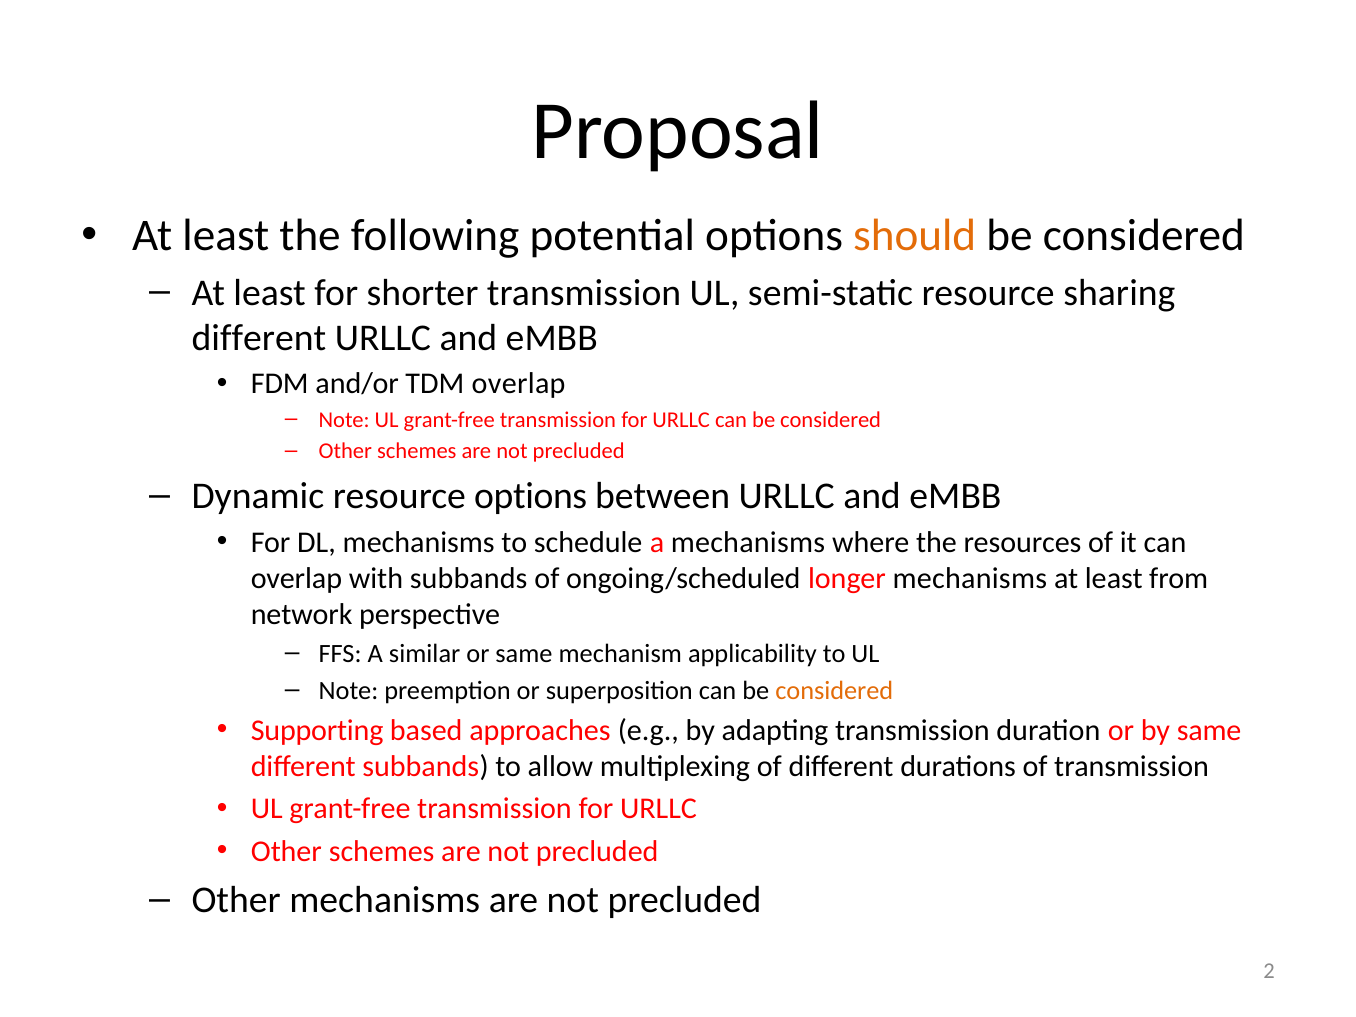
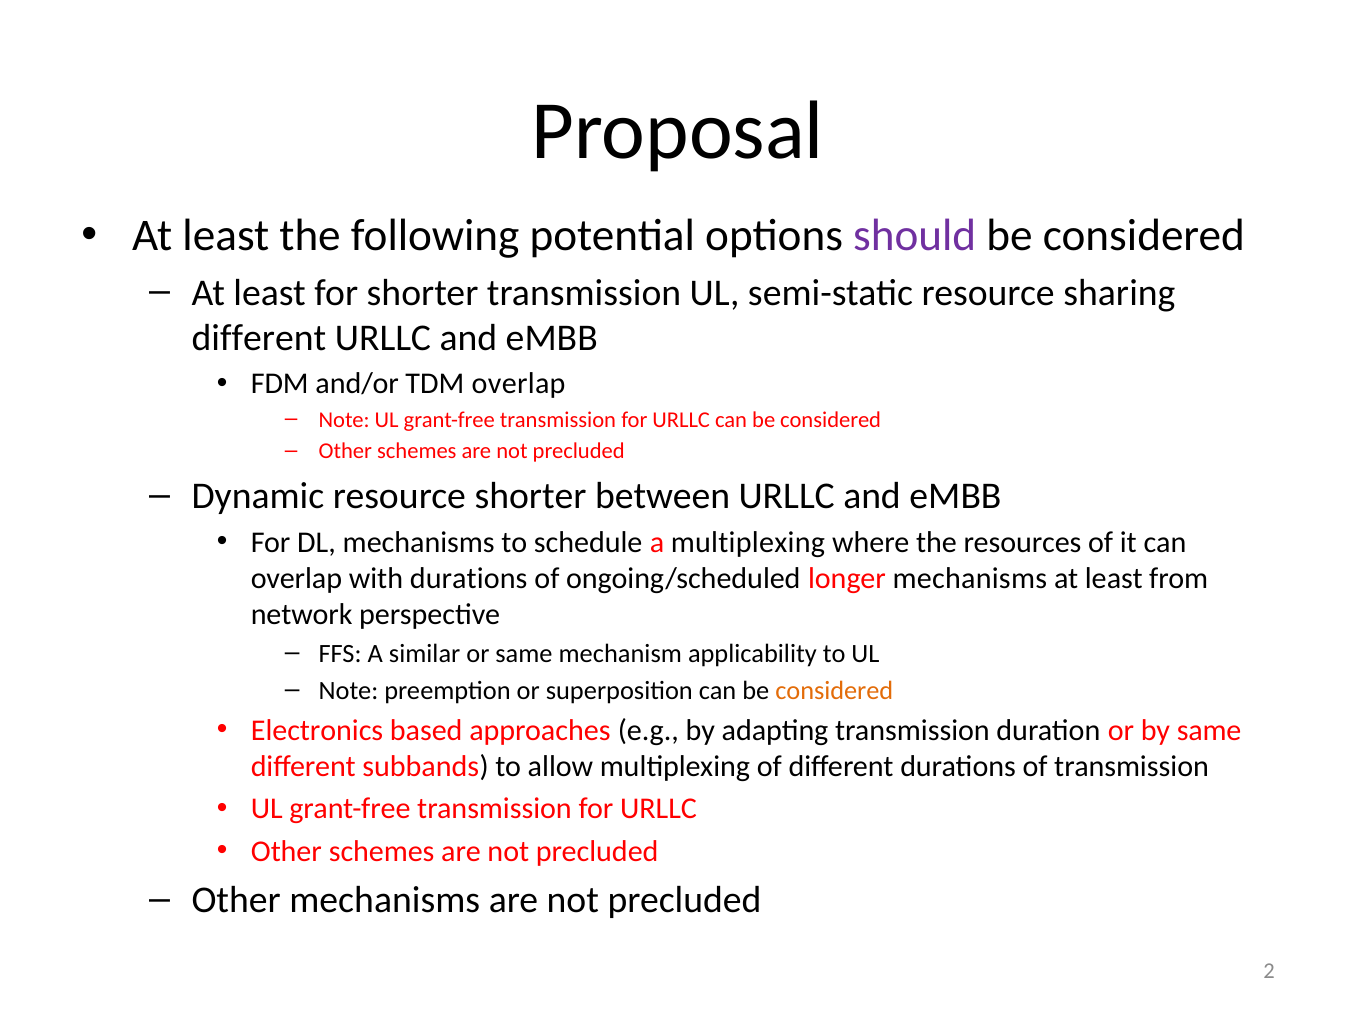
should colour: orange -> purple
resource options: options -> shorter
a mechanisms: mechanisms -> multiplexing
with subbands: subbands -> durations
Supporting: Supporting -> Electronics
